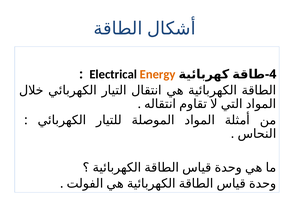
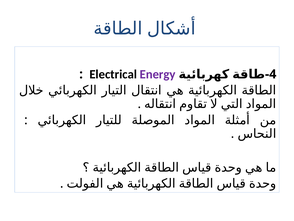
Energy colour: orange -> purple
